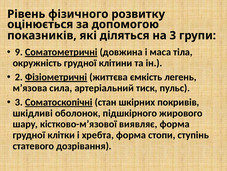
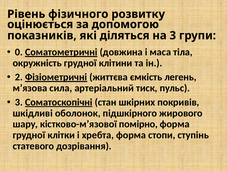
9: 9 -> 0
виявляє: виявляє -> помірно
